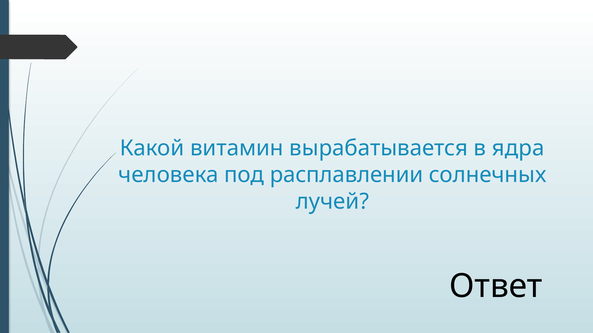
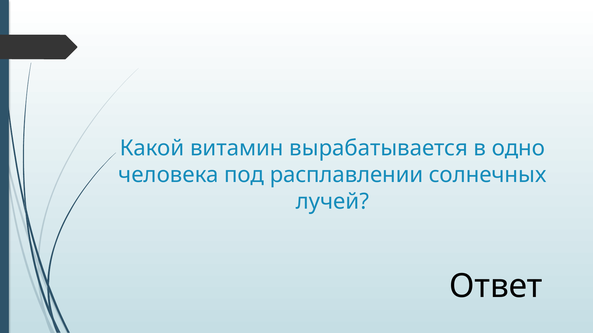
ядра: ядра -> одно
